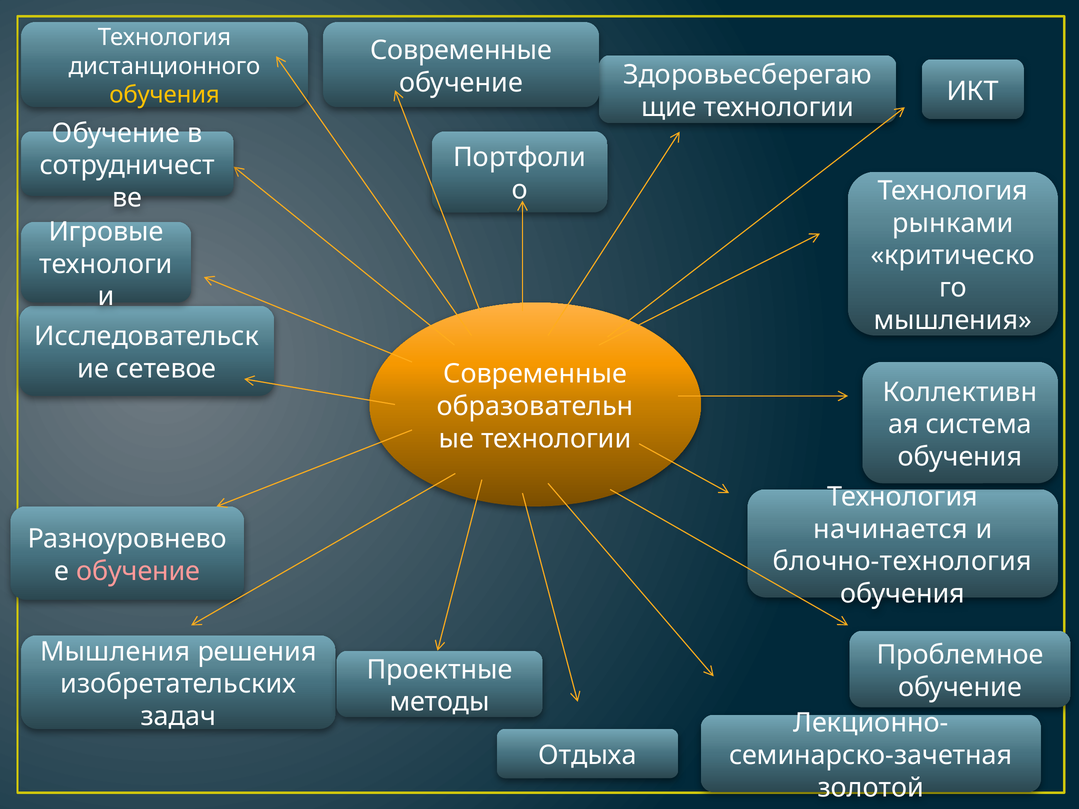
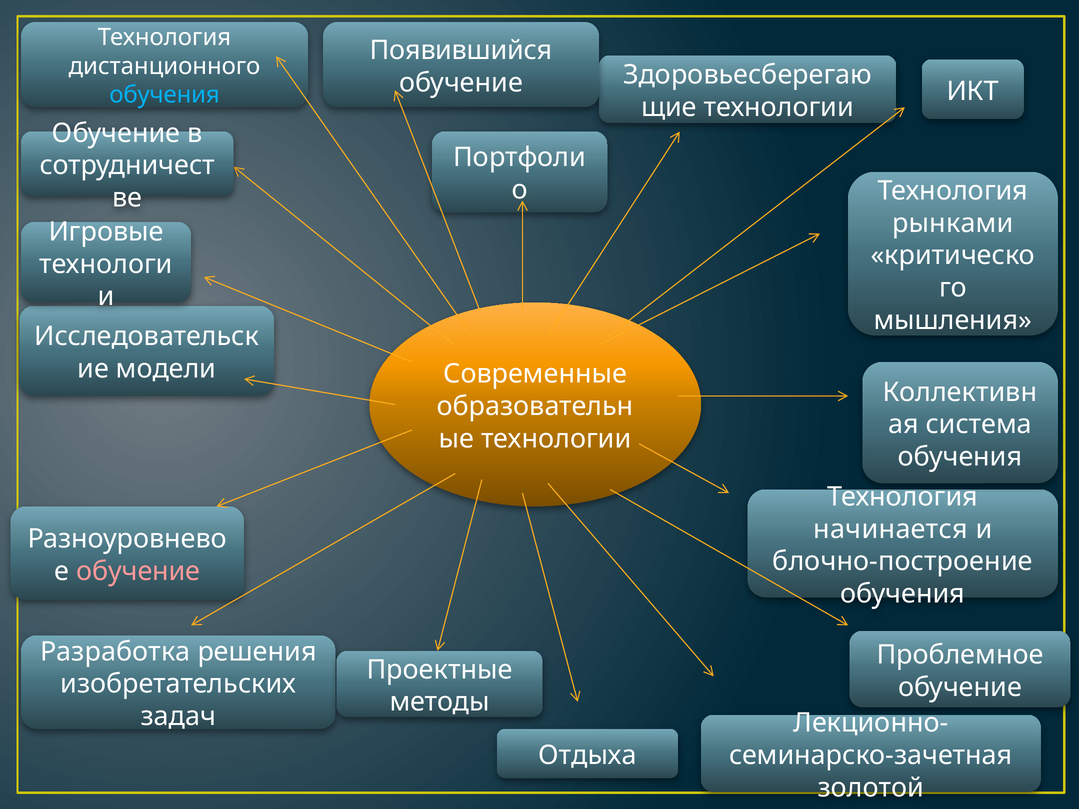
Современные at (461, 50): Современные -> Появившийся
обучения at (165, 95) colour: yellow -> light blue
сетевое: сетевое -> модели
блочно-технология: блочно-технология -> блочно-построение
Мышления at (115, 652): Мышления -> Разработка
